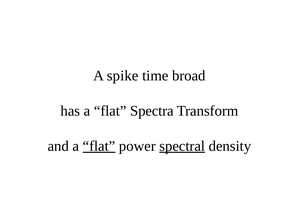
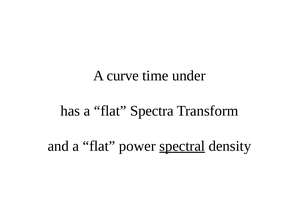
spike: spike -> curve
broad: broad -> under
flat at (99, 146) underline: present -> none
